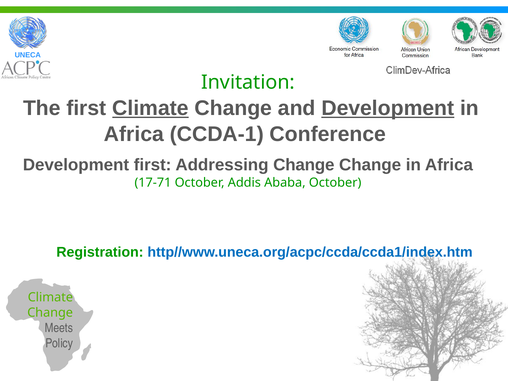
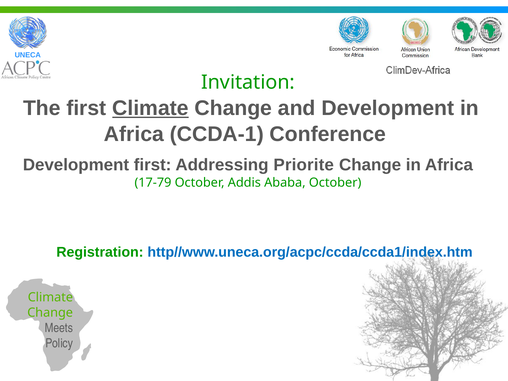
Development at (388, 108) underline: present -> none
Addressing Change: Change -> Priorite
17-71: 17-71 -> 17-79
